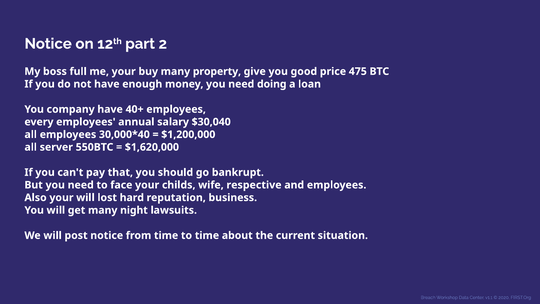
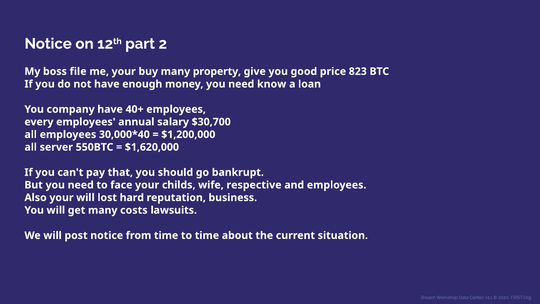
full: full -> file
475: 475 -> 823
doing: doing -> know
$30,040: $30,040 -> $30,700
night: night -> costs
